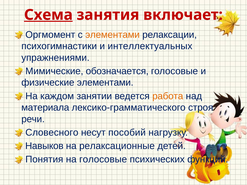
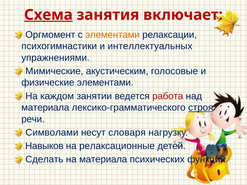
обозначается: обозначается -> акустическим
работа colour: orange -> red
строя underline: none -> present
Словесного: Словесного -> Символами
пособий: пособий -> словаря
Понятия: Понятия -> Сделать
на голосовые: голосовые -> материала
